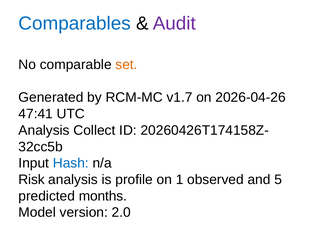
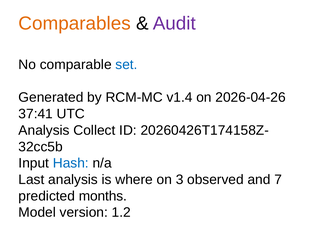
Comparables colour: blue -> orange
set colour: orange -> blue
v1.7: v1.7 -> v1.4
47:41: 47:41 -> 37:41
Risk: Risk -> Last
profile: profile -> where
1: 1 -> 3
5: 5 -> 7
2.0: 2.0 -> 1.2
